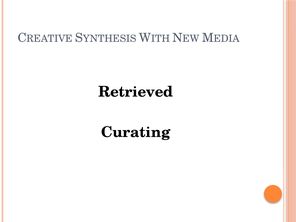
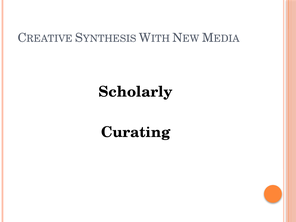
Retrieved: Retrieved -> Scholarly
